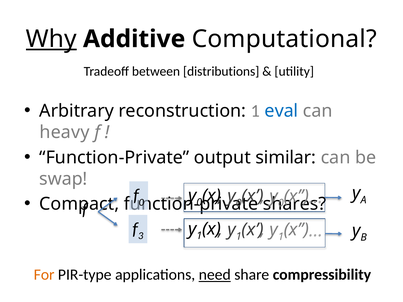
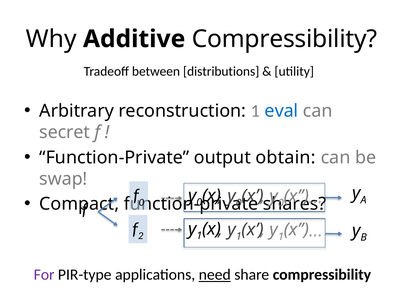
Why underline: present -> none
Additive Computational: Computational -> Compressibility
heavy: heavy -> secret
similar: similar -> obtain
3: 3 -> 2
For colour: orange -> purple
